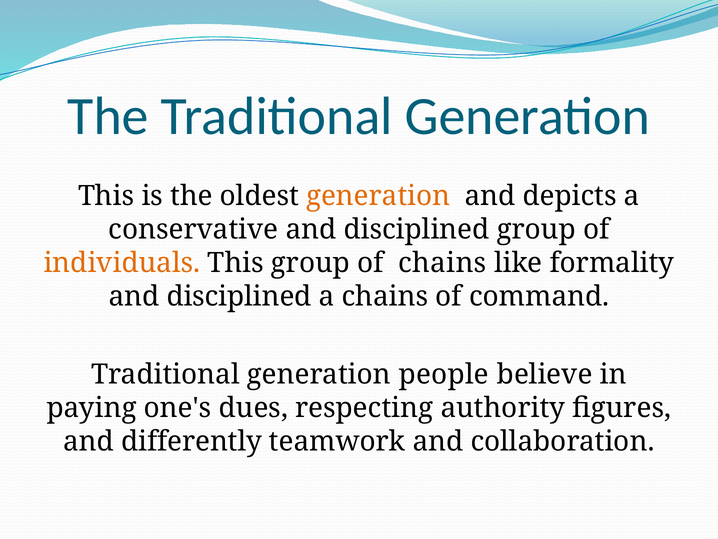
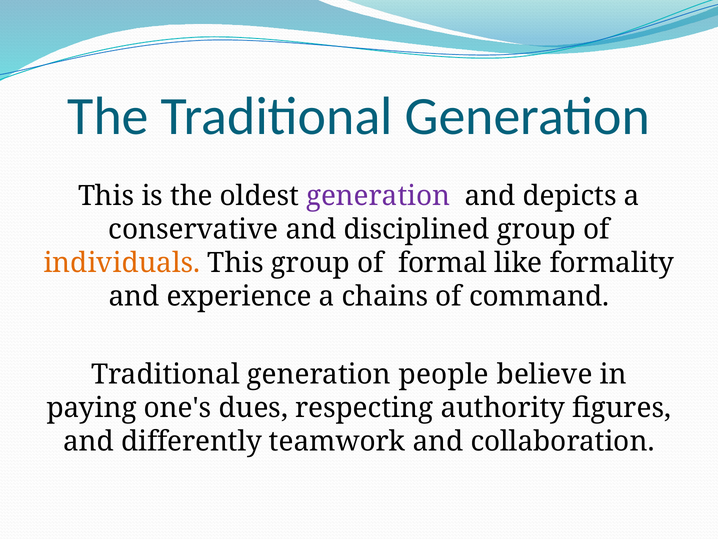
generation at (378, 196) colour: orange -> purple
of chains: chains -> formal
disciplined at (239, 296): disciplined -> experience
